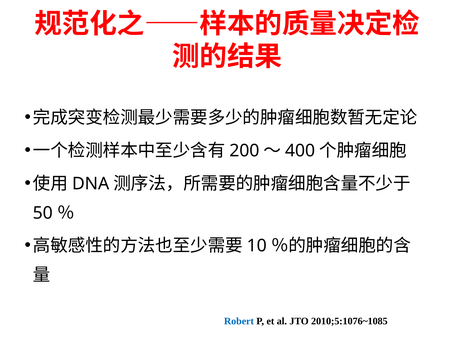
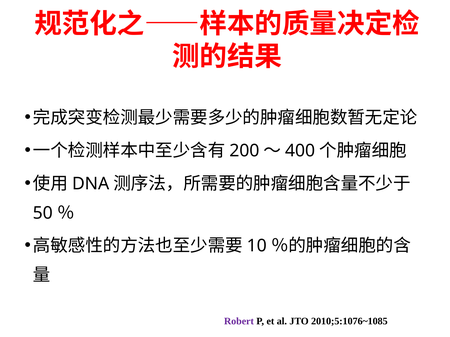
Robert colour: blue -> purple
